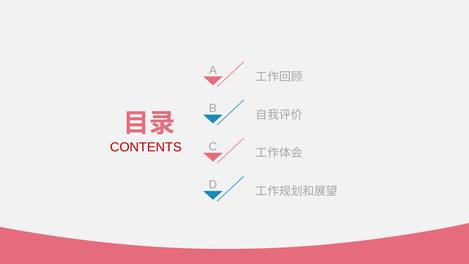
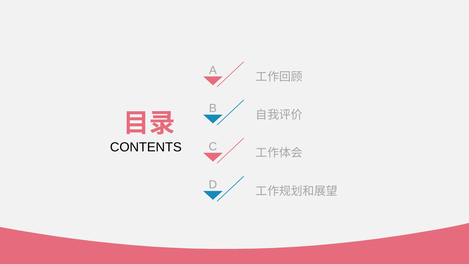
CONTENTS colour: red -> black
